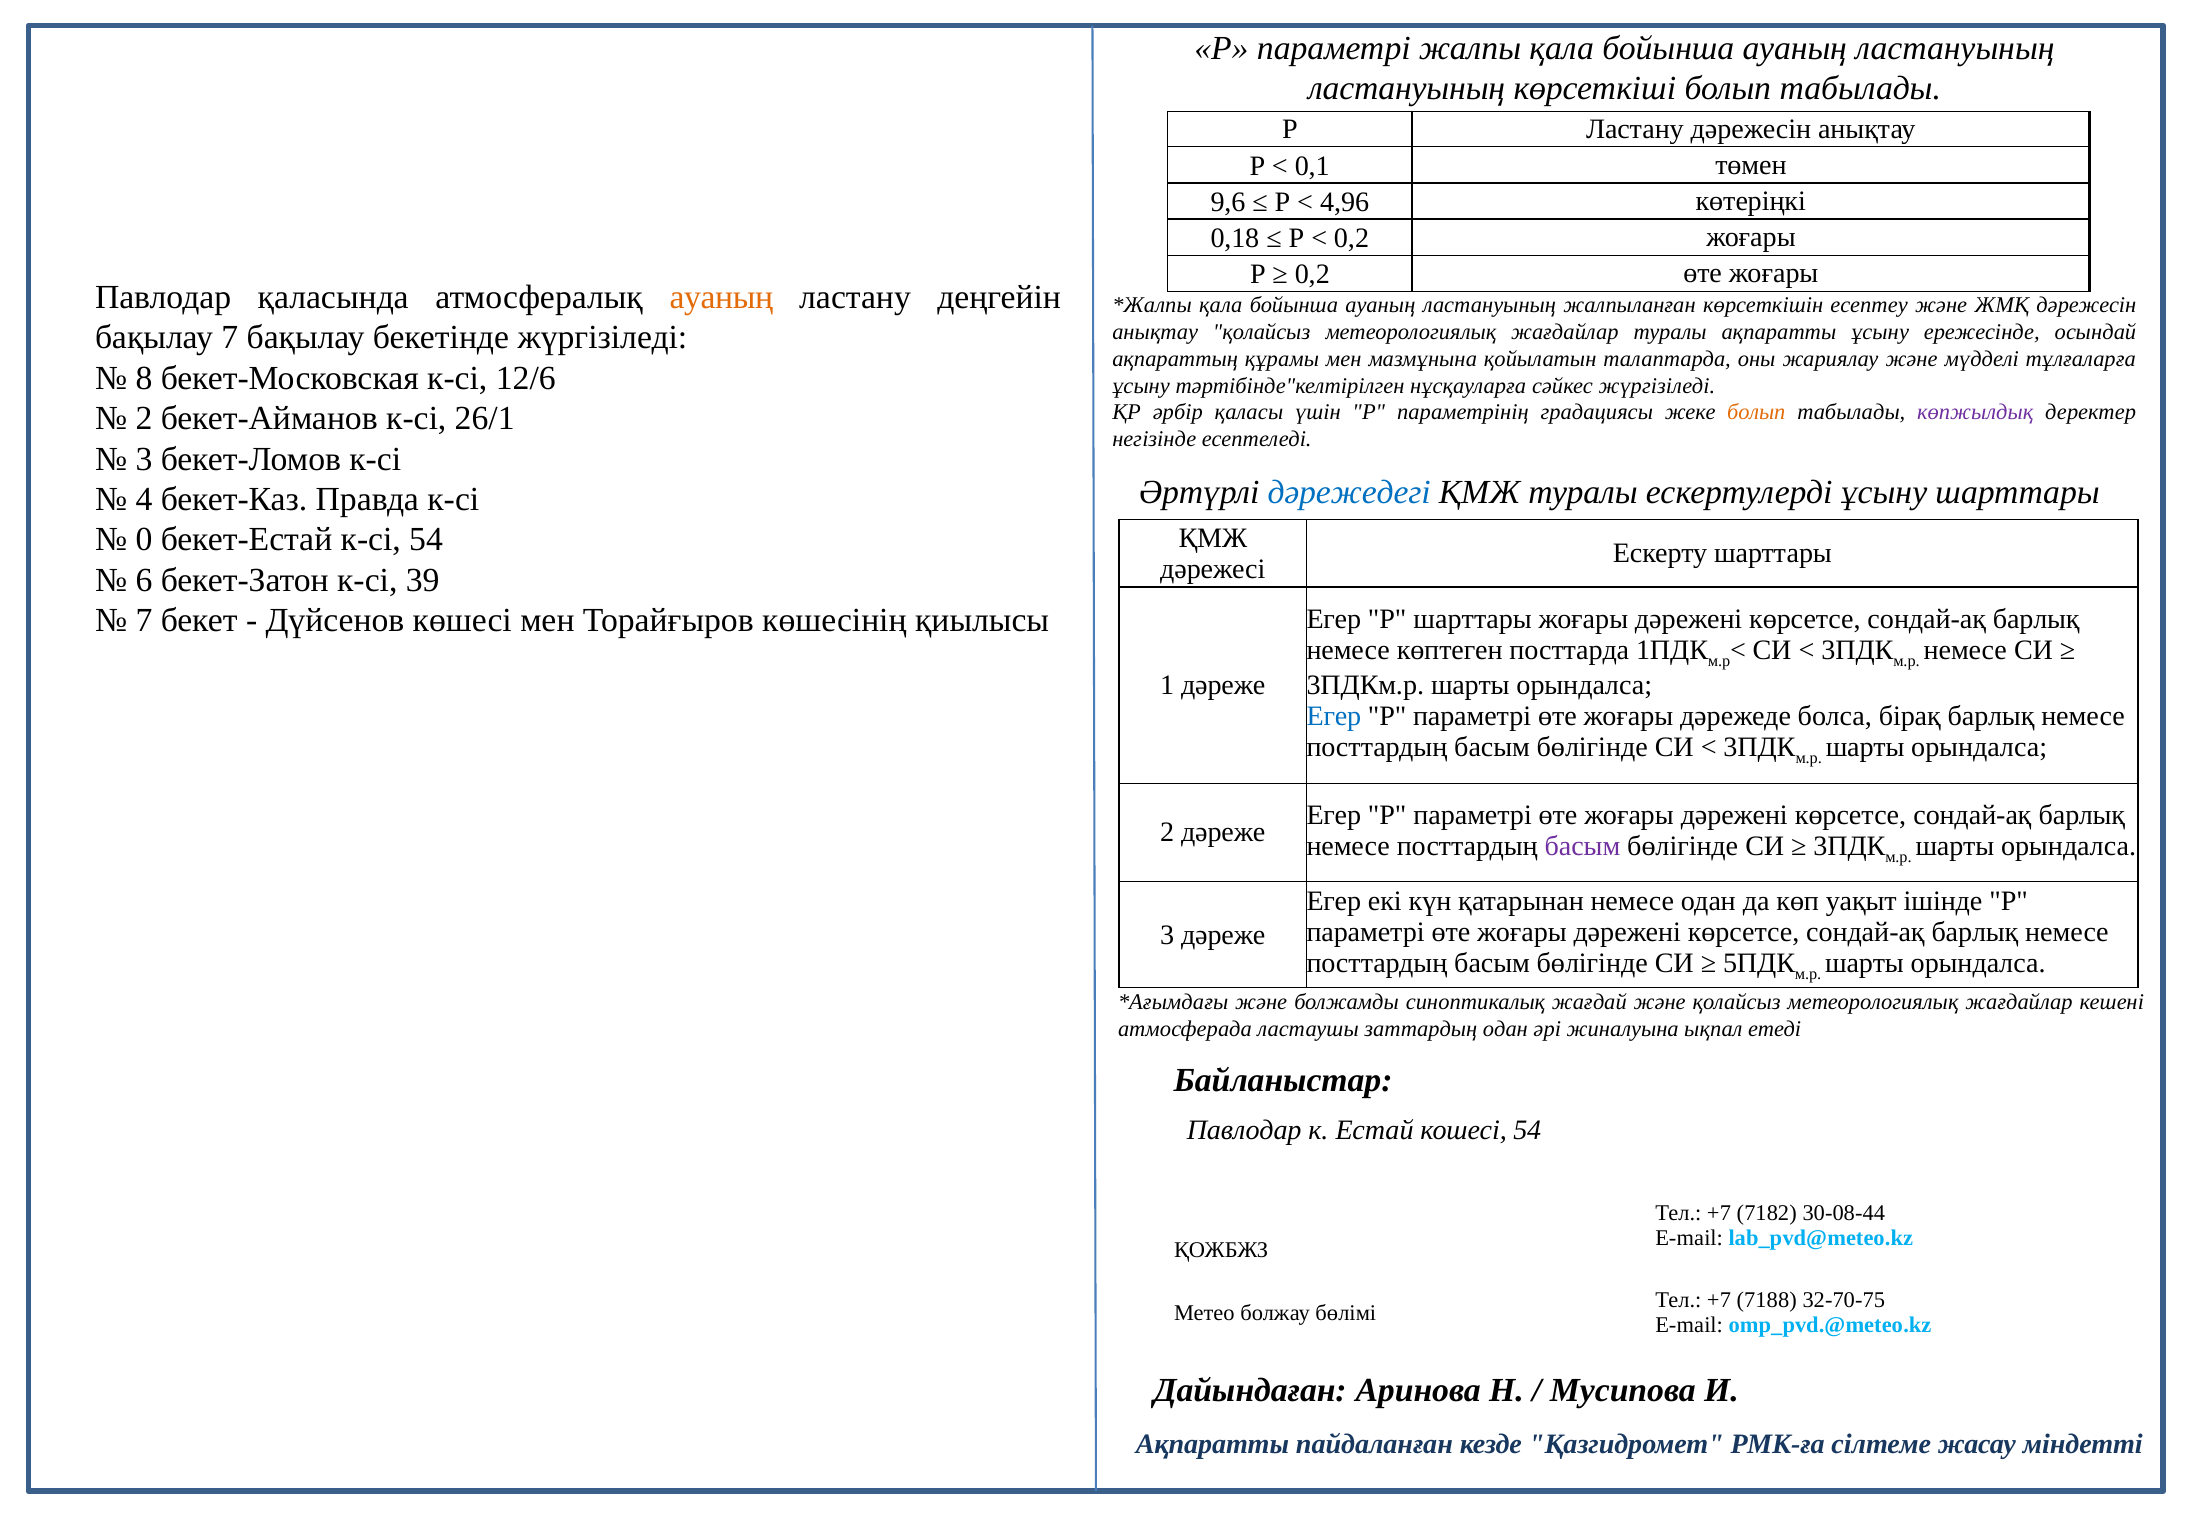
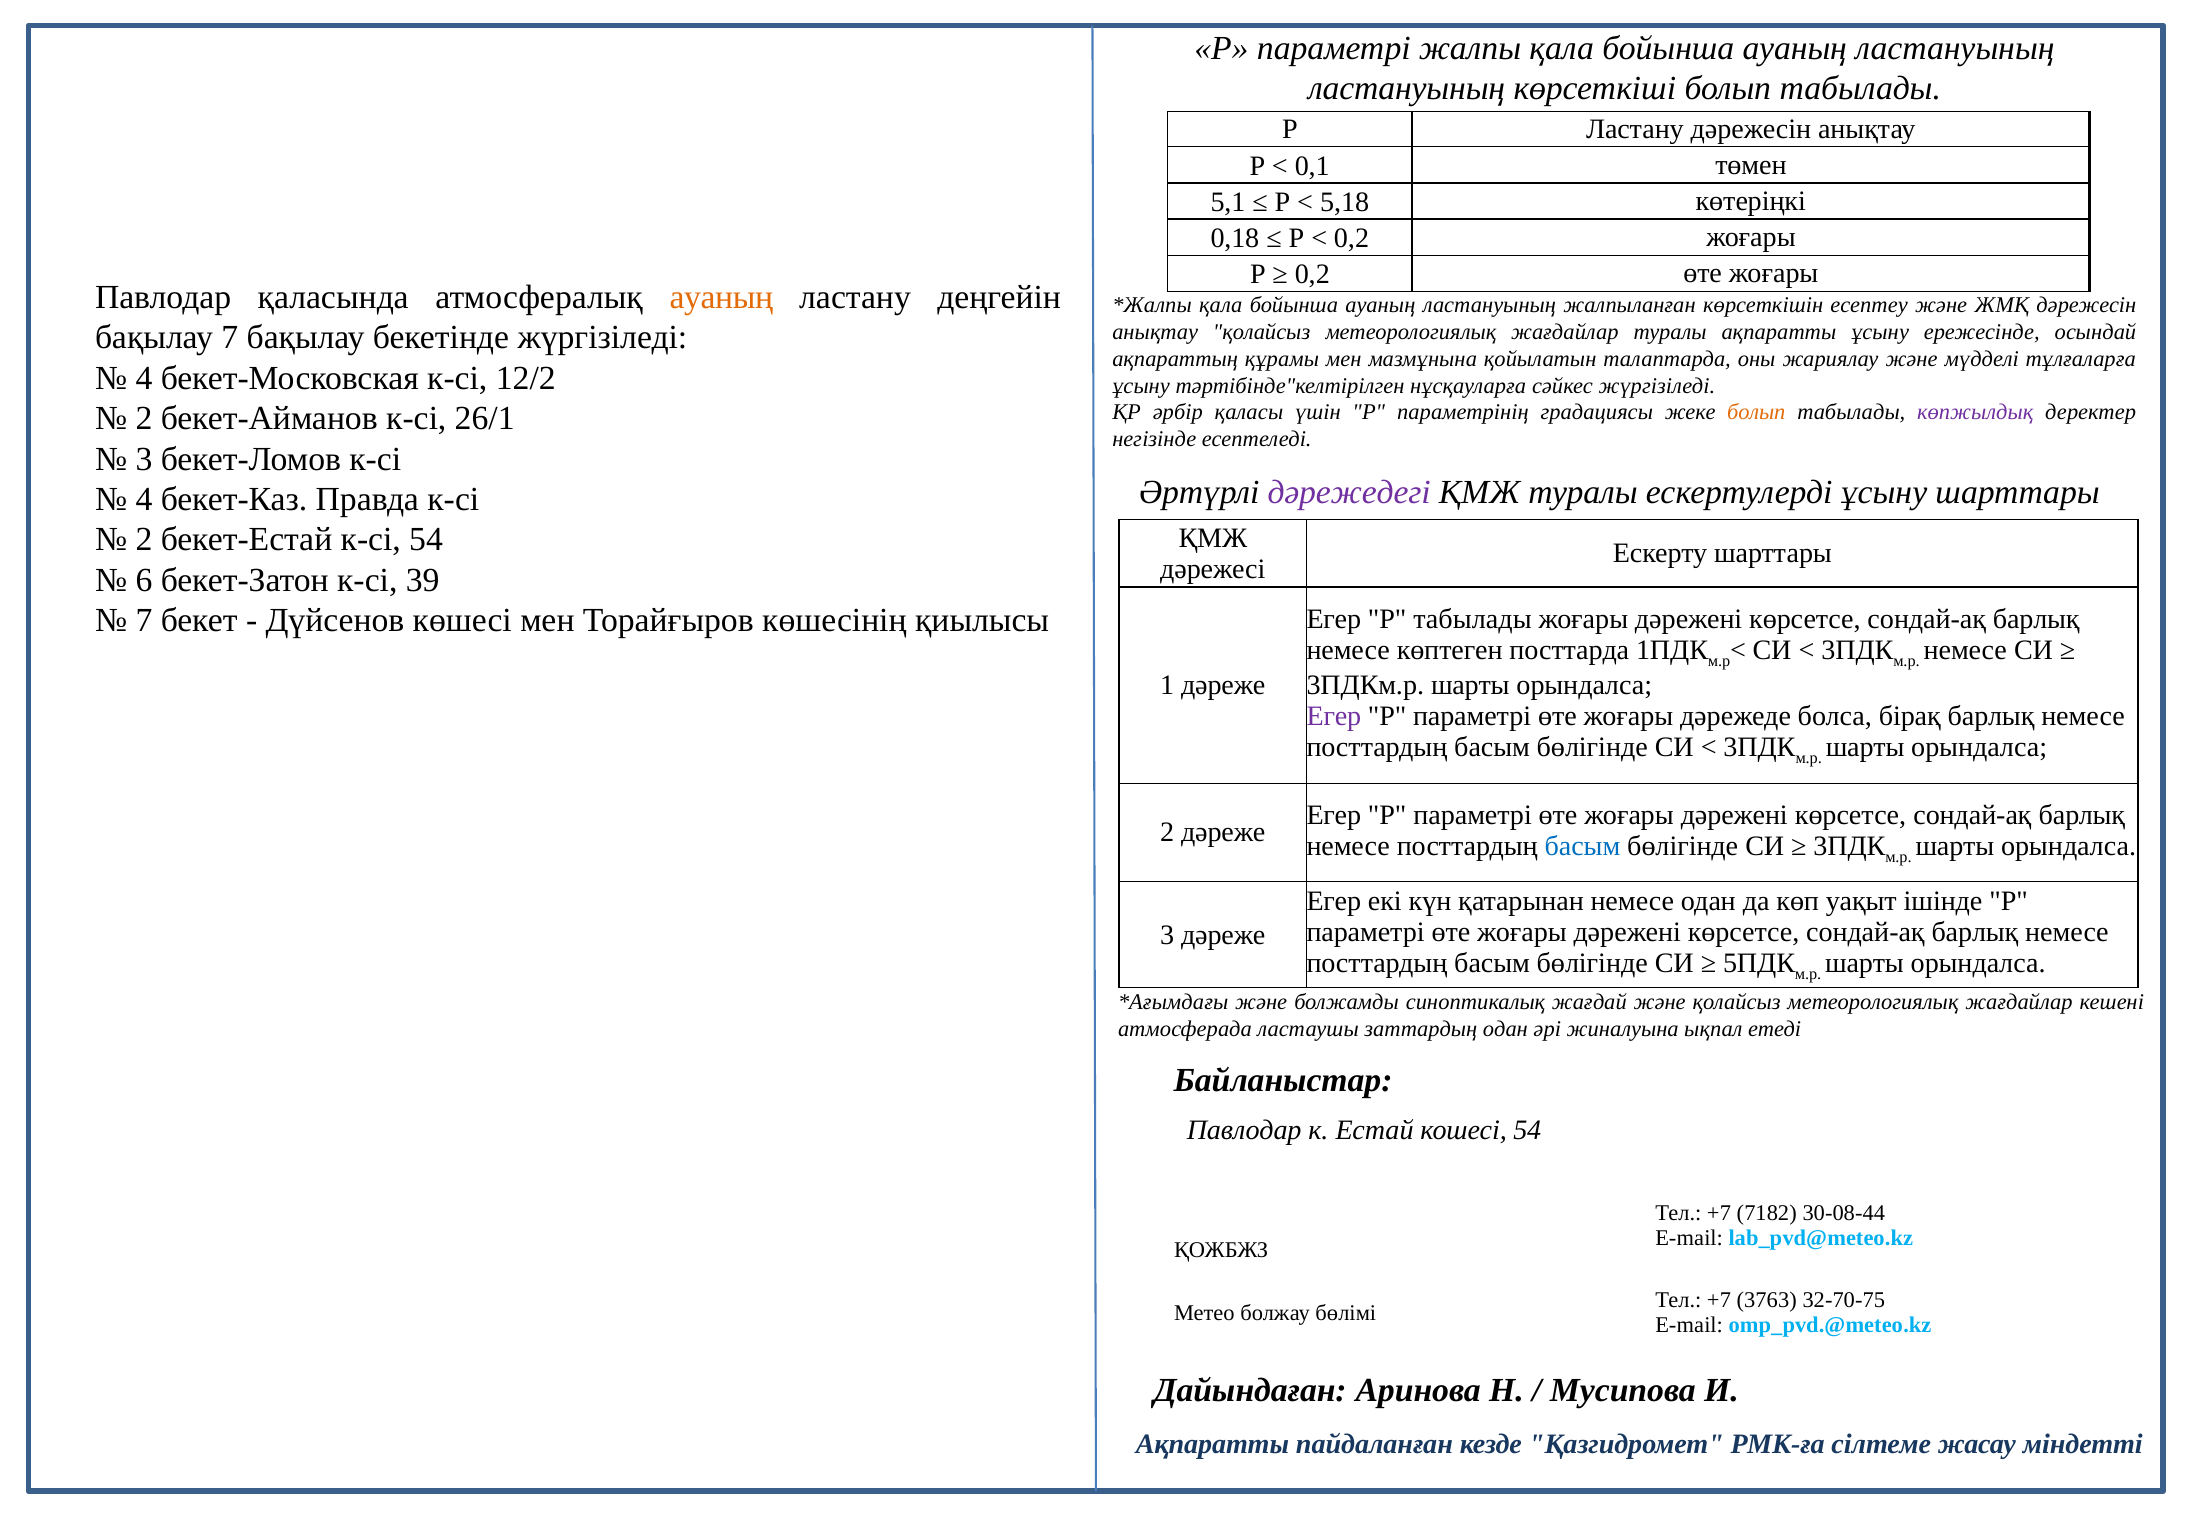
9,6: 9,6 -> 5,1
4,96: 4,96 -> 5,18
8 at (144, 378): 8 -> 4
12/6: 12/6 -> 12/2
дәрежедегі colour: blue -> purple
0 at (144, 540): 0 -> 2
Р шарттары: шарттары -> табылады
Егер at (1334, 717) colour: blue -> purple
басым at (1582, 846) colour: purple -> blue
7188: 7188 -> 3763
